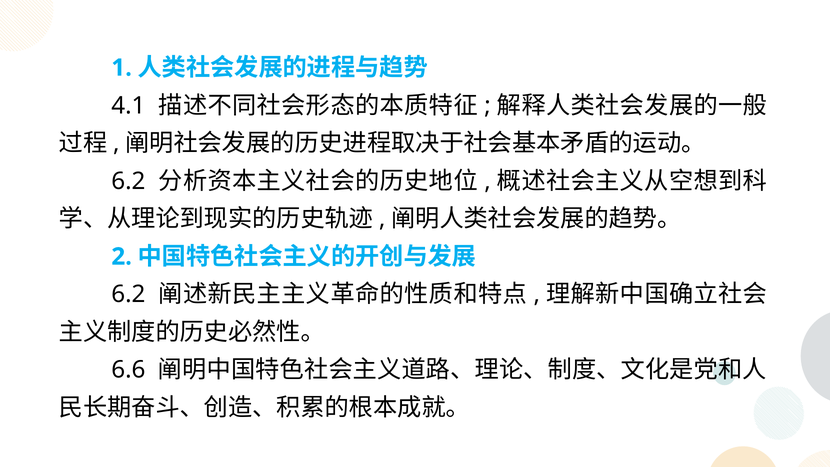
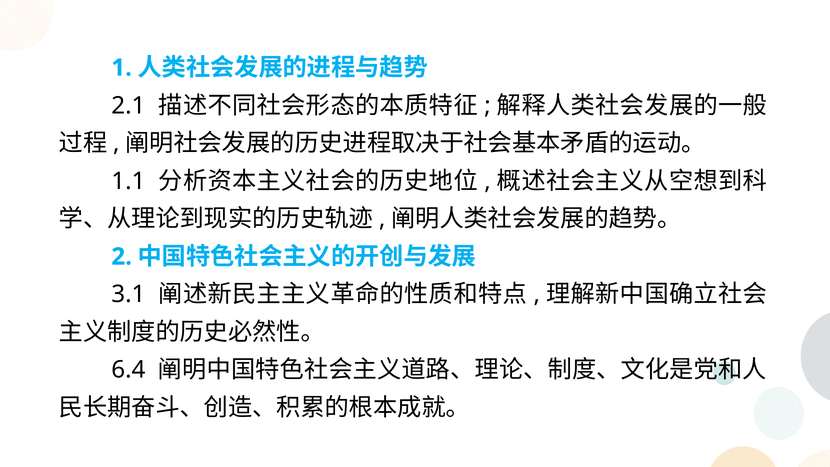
4.1: 4.1 -> 2.1
6.2 at (128, 181): 6.2 -> 1.1
6.2 at (128, 294): 6.2 -> 3.1
6.6: 6.6 -> 6.4
